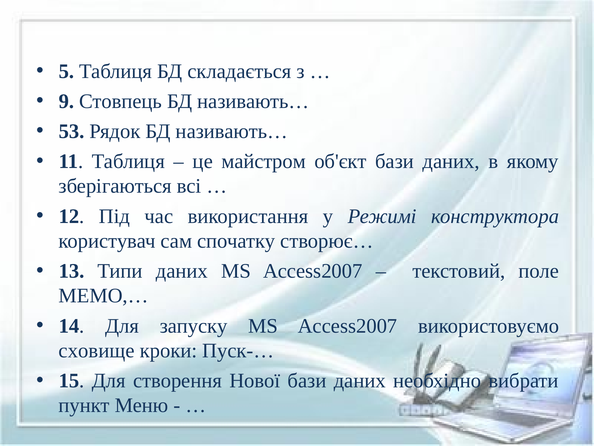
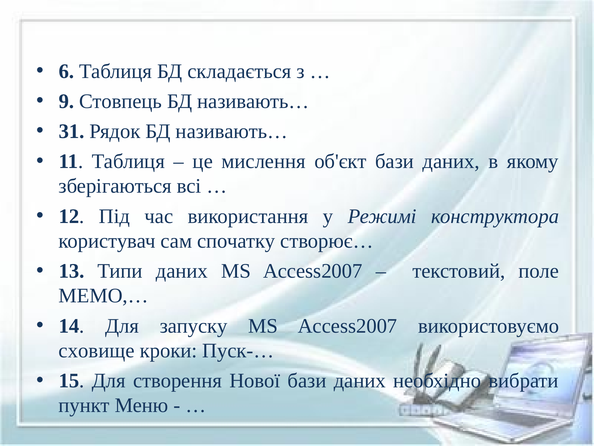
5: 5 -> 6
53: 53 -> 31
майстром: майстром -> мислення
